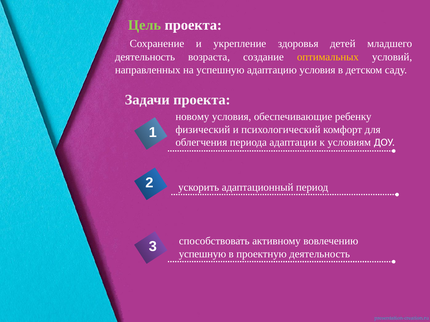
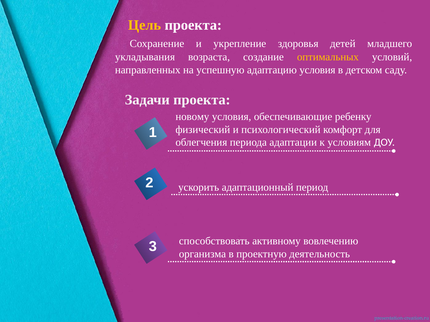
Цель colour: light green -> yellow
деятельность at (145, 57): деятельность -> укладывания
успешную at (203, 254): успешную -> организма
